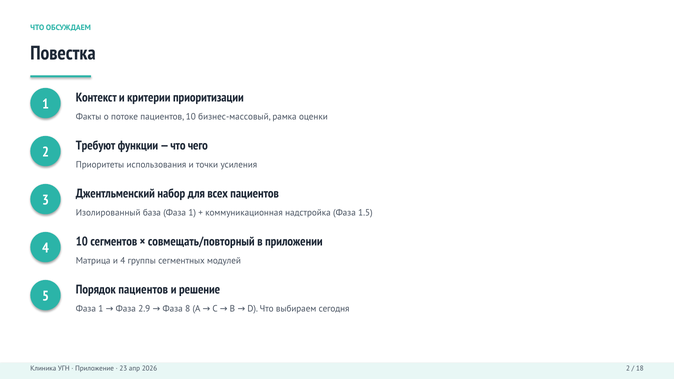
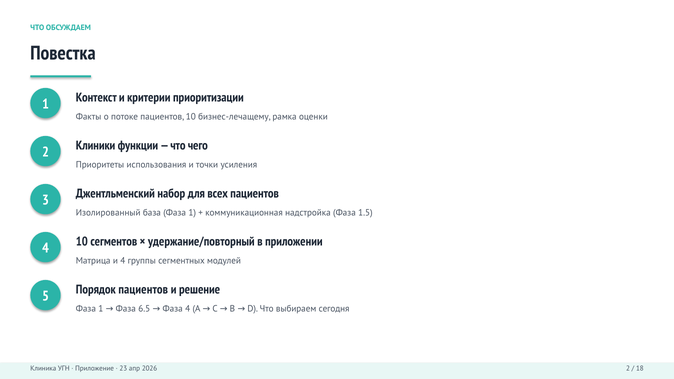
бизнес-массовый: бизнес-массовый -> бизнес-лечащему
Требуют: Требуют -> Клиники
совмещать/повторный: совмещать/повторный -> удержание/повторный
2.9: 2.9 -> 6.5
Фаза 8: 8 -> 4
